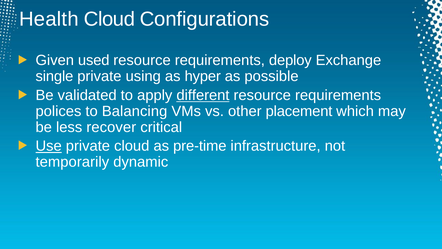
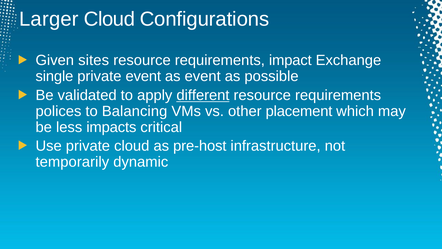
Health: Health -> Larger
used: used -> sites
deploy: deploy -> impact
private using: using -> event
as hyper: hyper -> event
recover: recover -> impacts
Use underline: present -> none
pre-time: pre-time -> pre-host
